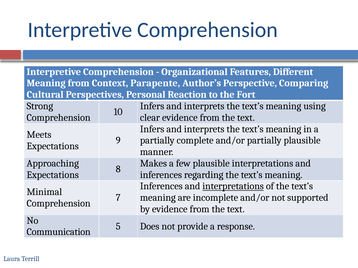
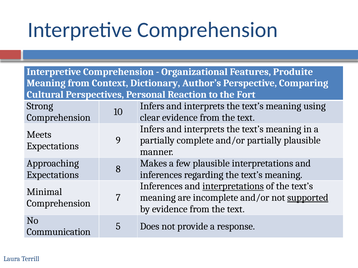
Different: Different -> Produite
Parapente: Parapente -> Dictionary
supported underline: none -> present
